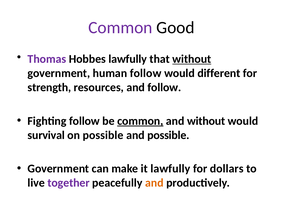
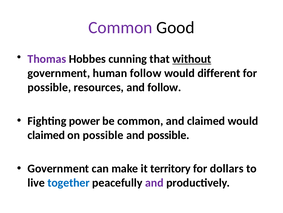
Hobbes lawfully: lawfully -> cunning
strength at (49, 87): strength -> possible
Fighting follow: follow -> power
common at (140, 120) underline: present -> none
and without: without -> claimed
survival at (46, 135): survival -> claimed
it lawfully: lawfully -> territory
together colour: purple -> blue
and at (154, 182) colour: orange -> purple
